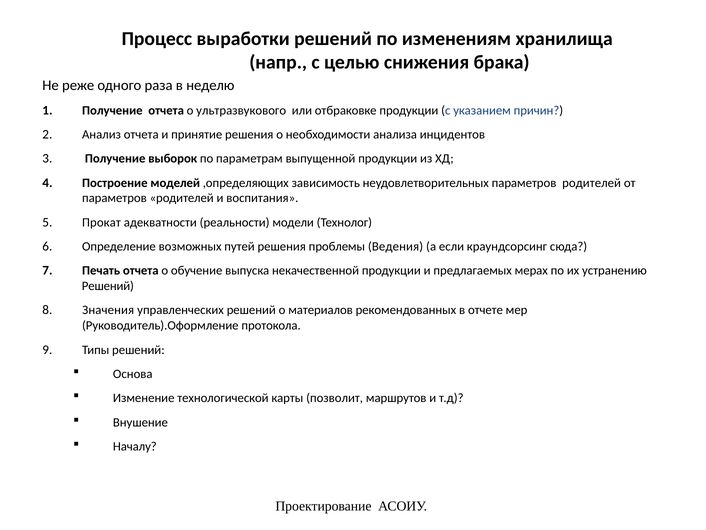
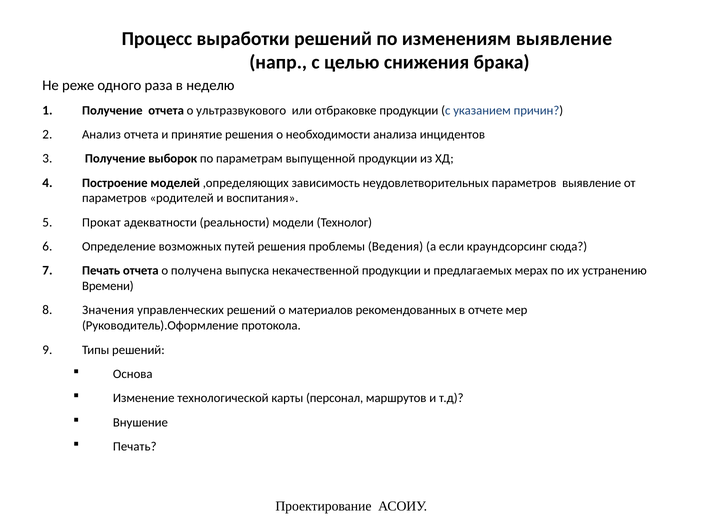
изменениям хранилища: хранилища -> выявление
неудовлетворительных параметров родителей: родителей -> выявление
обучение: обучение -> получена
Решений at (108, 286): Решений -> Времени
позволит: позволит -> персонал
Началу at (135, 446): Началу -> Печать
